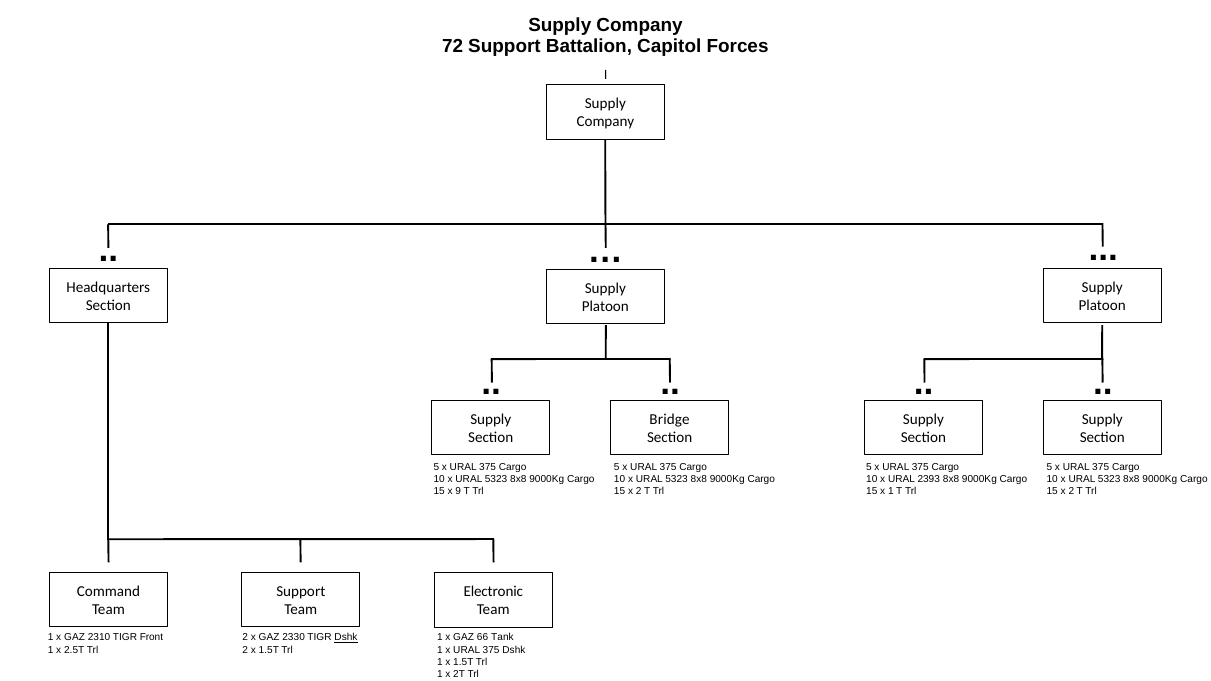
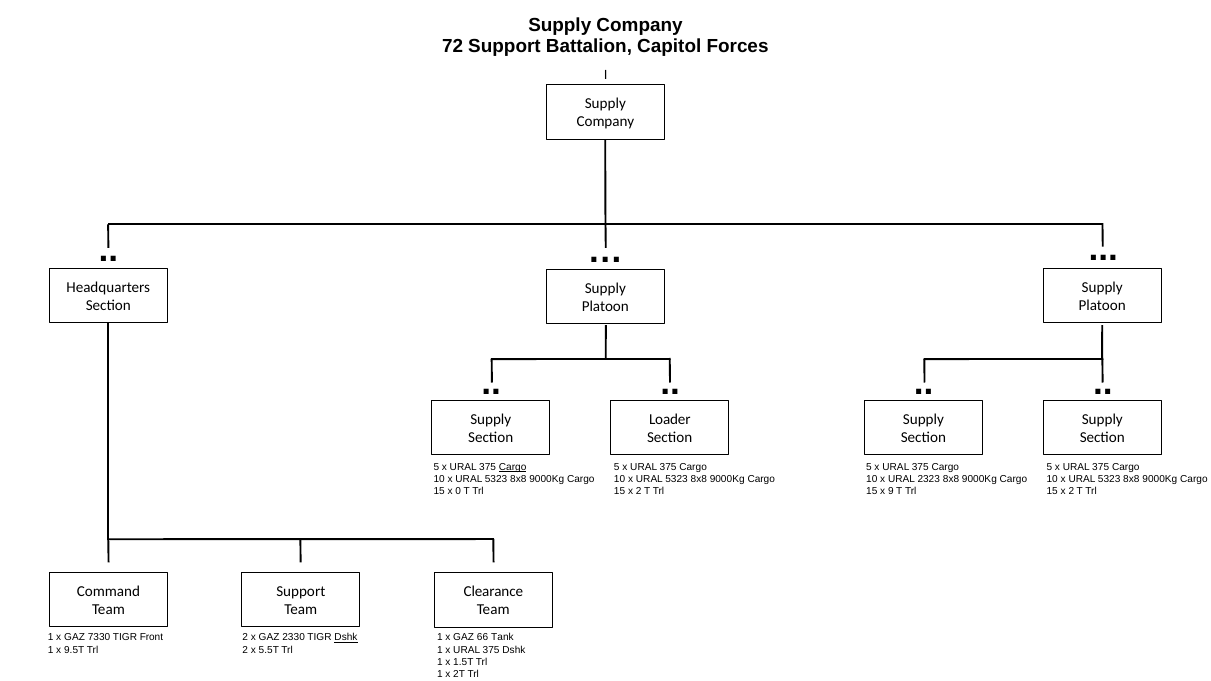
Bridge: Bridge -> Loader
Cargo at (513, 467) underline: none -> present
2393: 2393 -> 2323
9: 9 -> 0
x 1: 1 -> 9
Electronic: Electronic -> Clearance
2310: 2310 -> 7330
2.5T: 2.5T -> 9.5T
2 x 1.5T: 1.5T -> 5.5T
